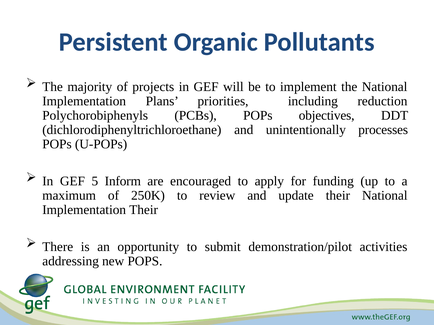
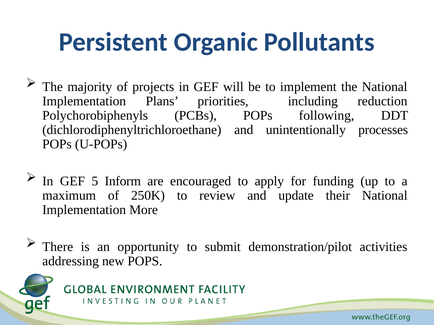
objectives: objectives -> following
Implementation Their: Their -> More
